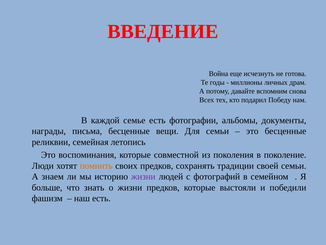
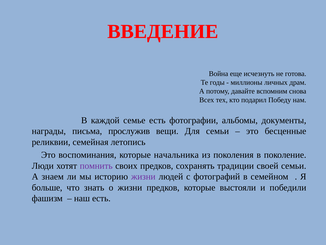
письма бесценные: бесценные -> прослужив
совместной: совместной -> начальника
помнить colour: orange -> purple
